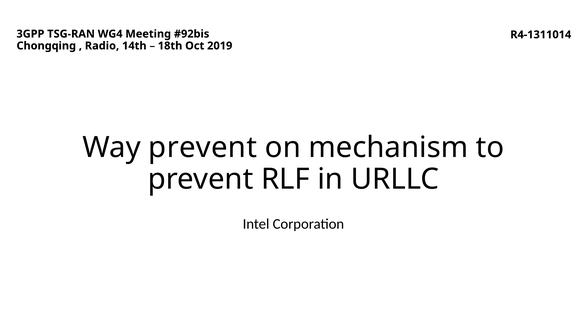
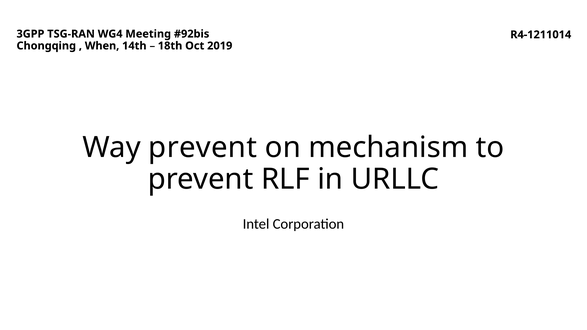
R4-1311014: R4-1311014 -> R4-1211014
Radio: Radio -> When
